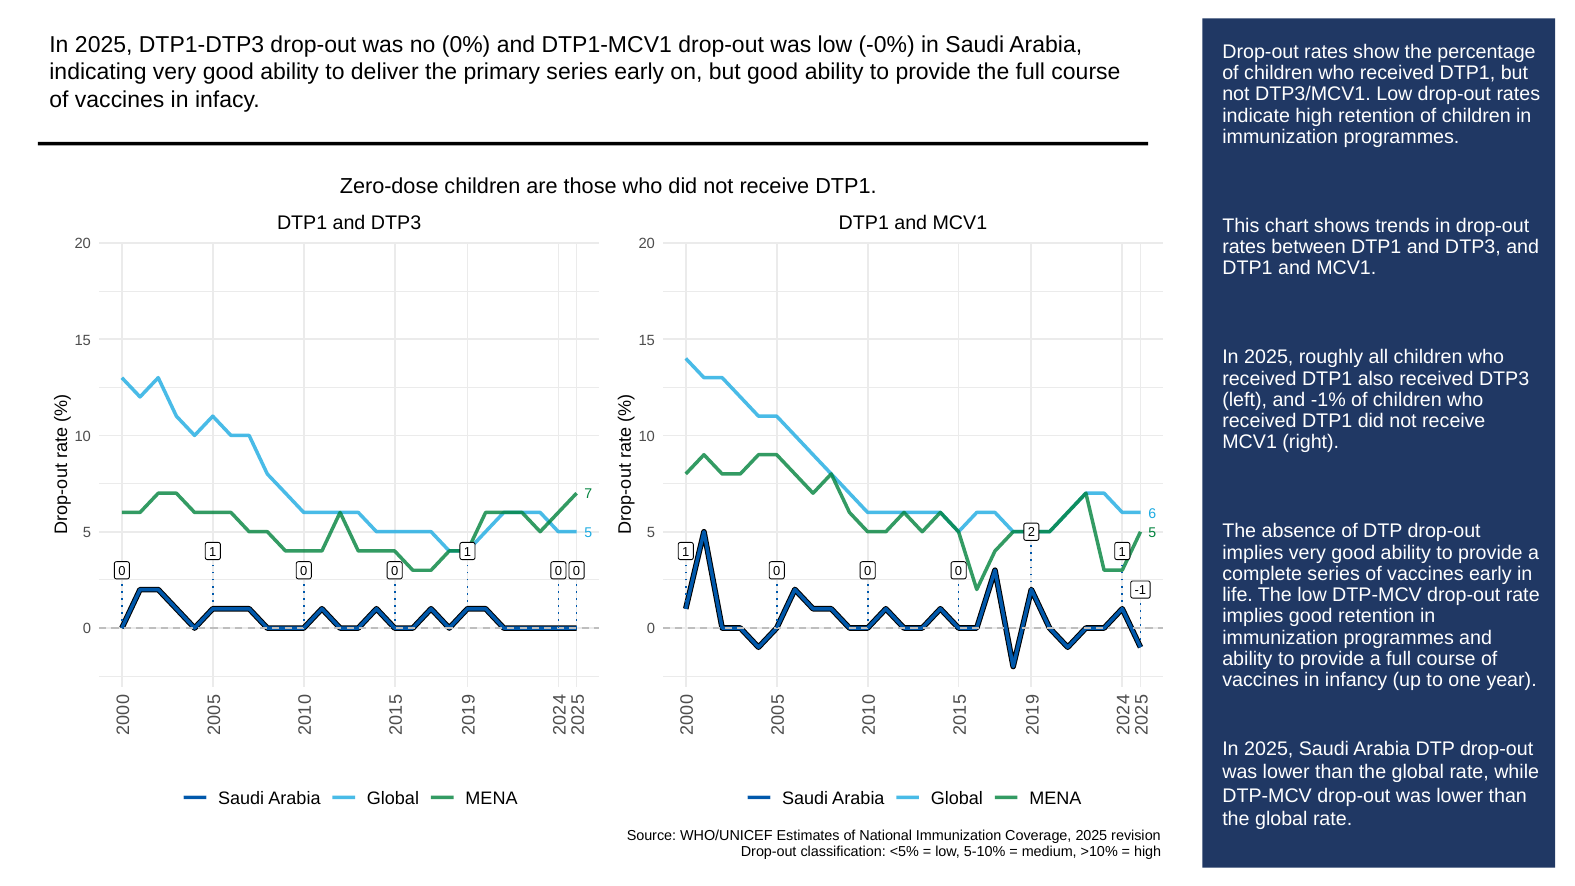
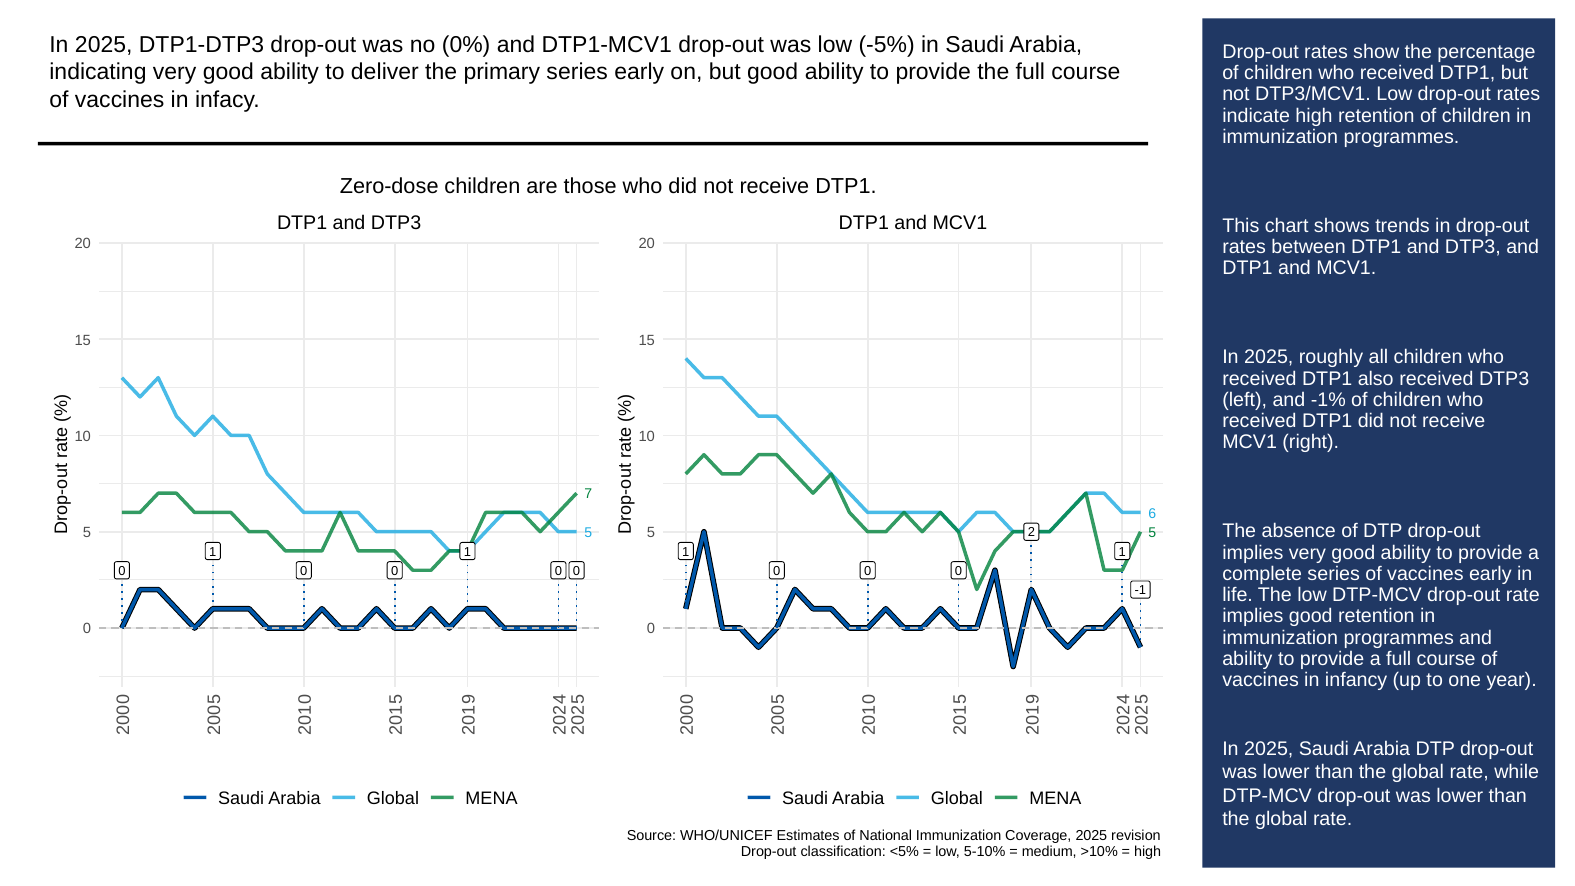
-0%: -0% -> -5%
